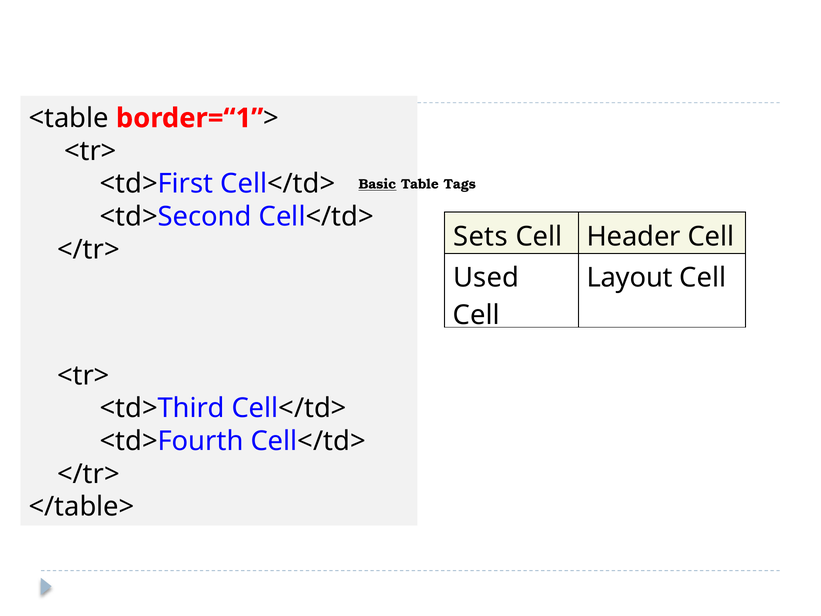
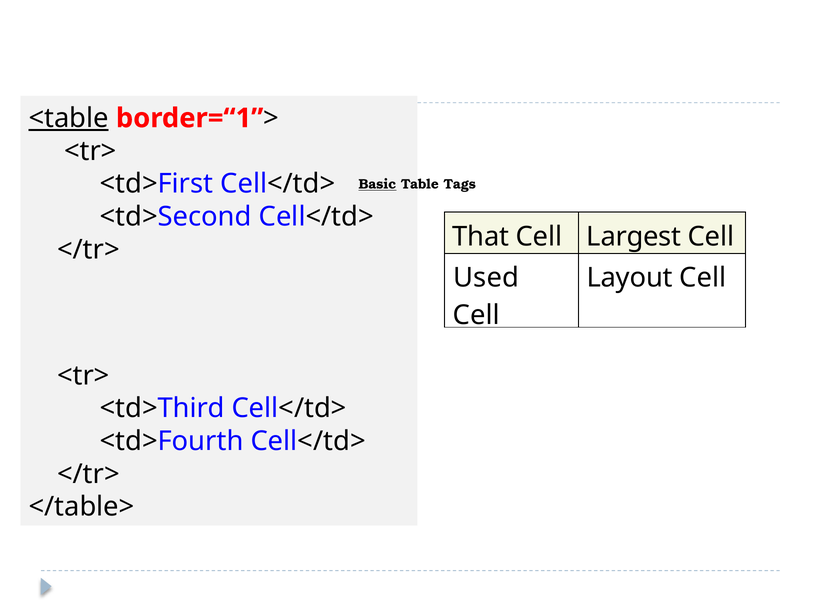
<table underline: none -> present
Sets: Sets -> That
Header: Header -> Largest
